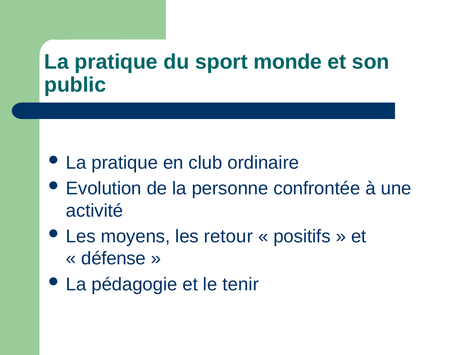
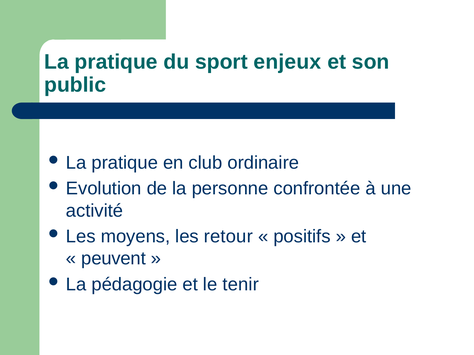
monde: monde -> enjeux
défense: défense -> peuvent
